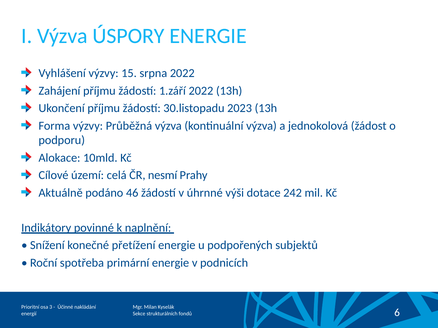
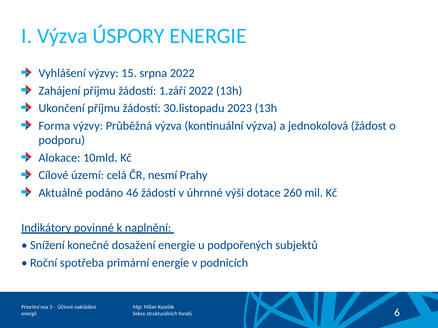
242: 242 -> 260
přetížení: přetížení -> dosažení
